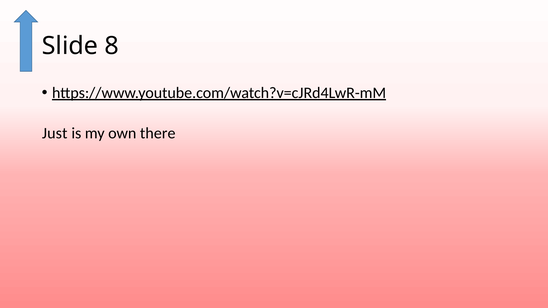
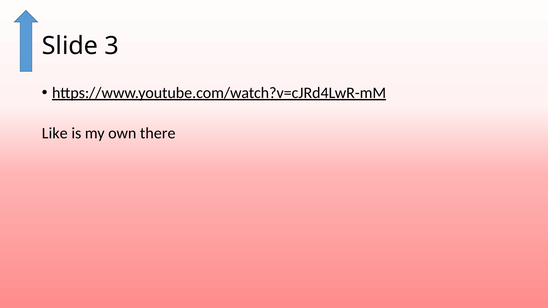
8: 8 -> 3
Just: Just -> Like
